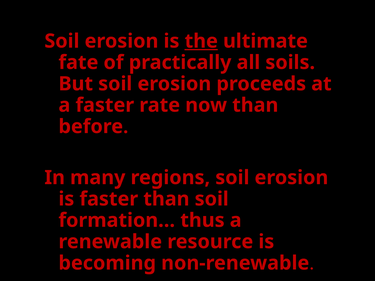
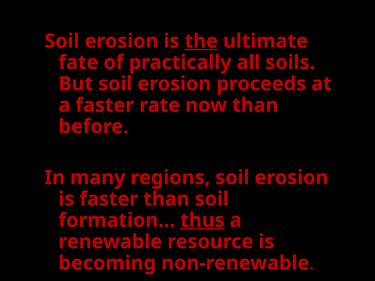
thus underline: none -> present
